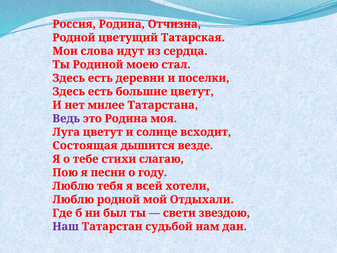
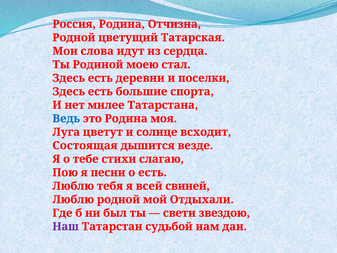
большие цветут: цветут -> спорта
Ведь colour: purple -> blue
о году: году -> есть
хотели: хотели -> свиней
